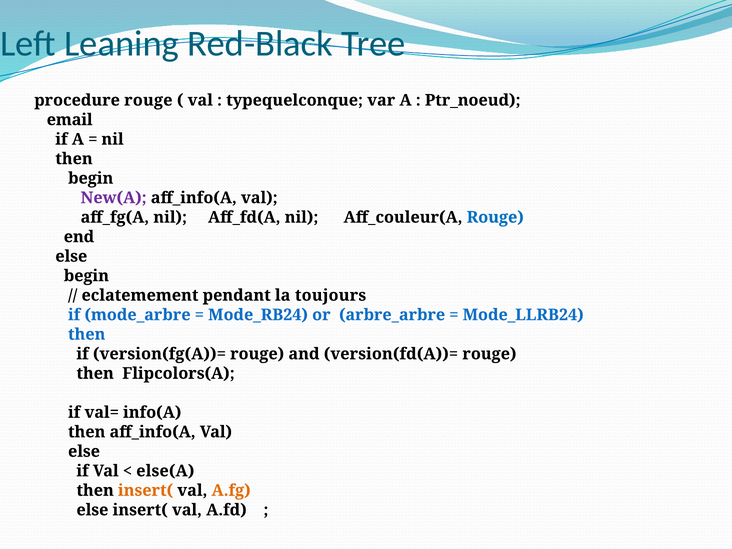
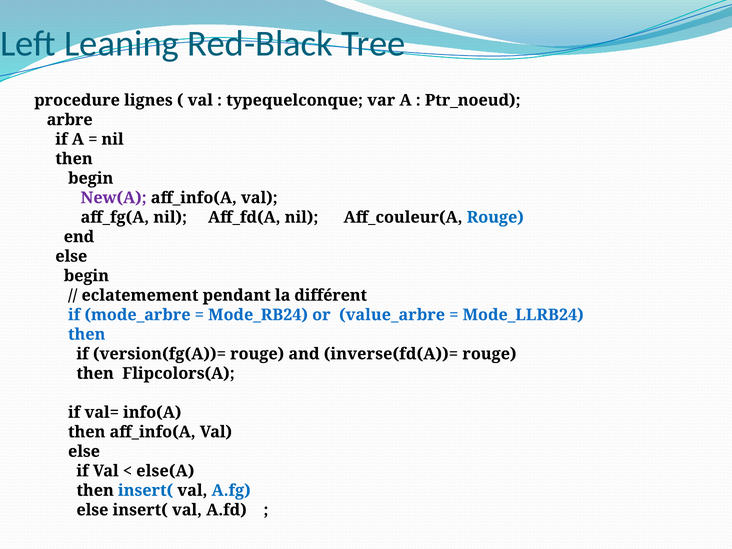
procedure rouge: rouge -> lignes
email: email -> arbre
toujours: toujours -> différent
arbre_arbre: arbre_arbre -> value_arbre
version(fd(A))=: version(fd(A))= -> inverse(fd(A))=
insert( at (146, 490) colour: orange -> blue
A.fg colour: orange -> blue
